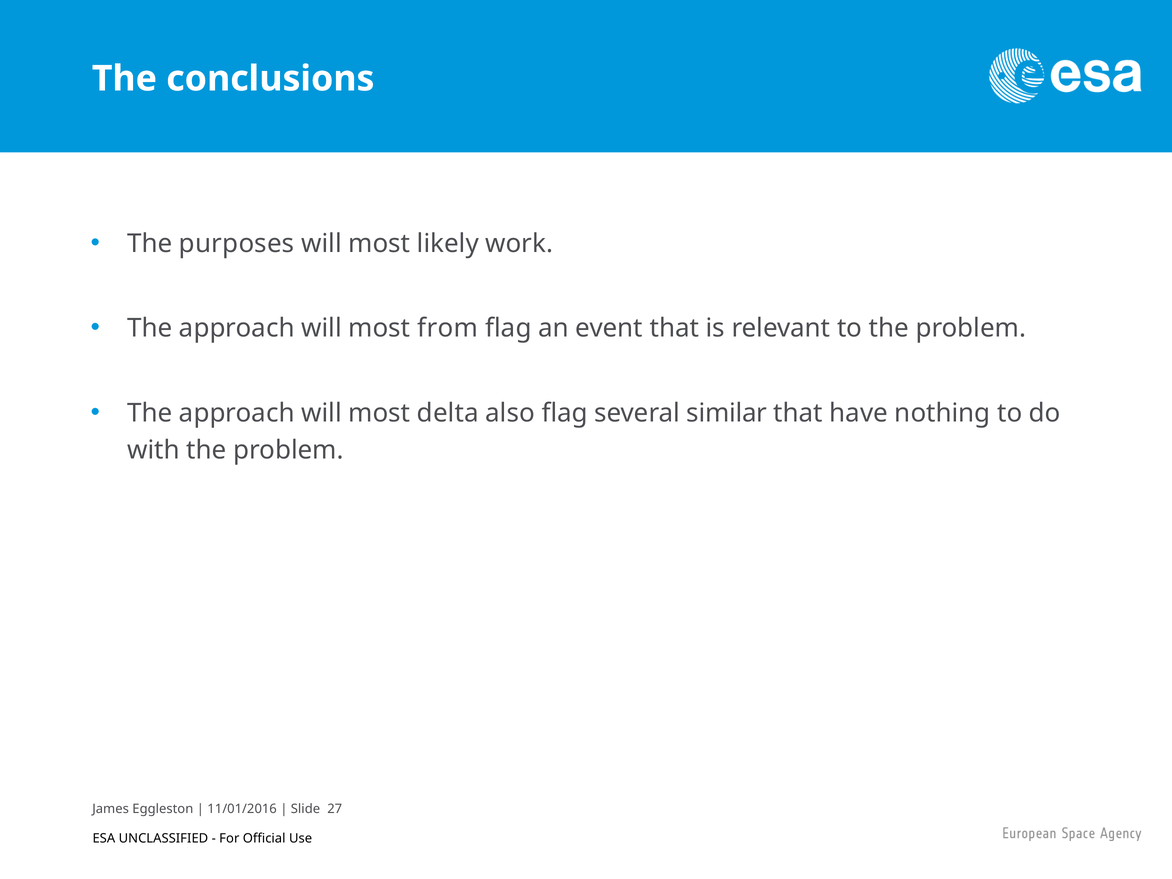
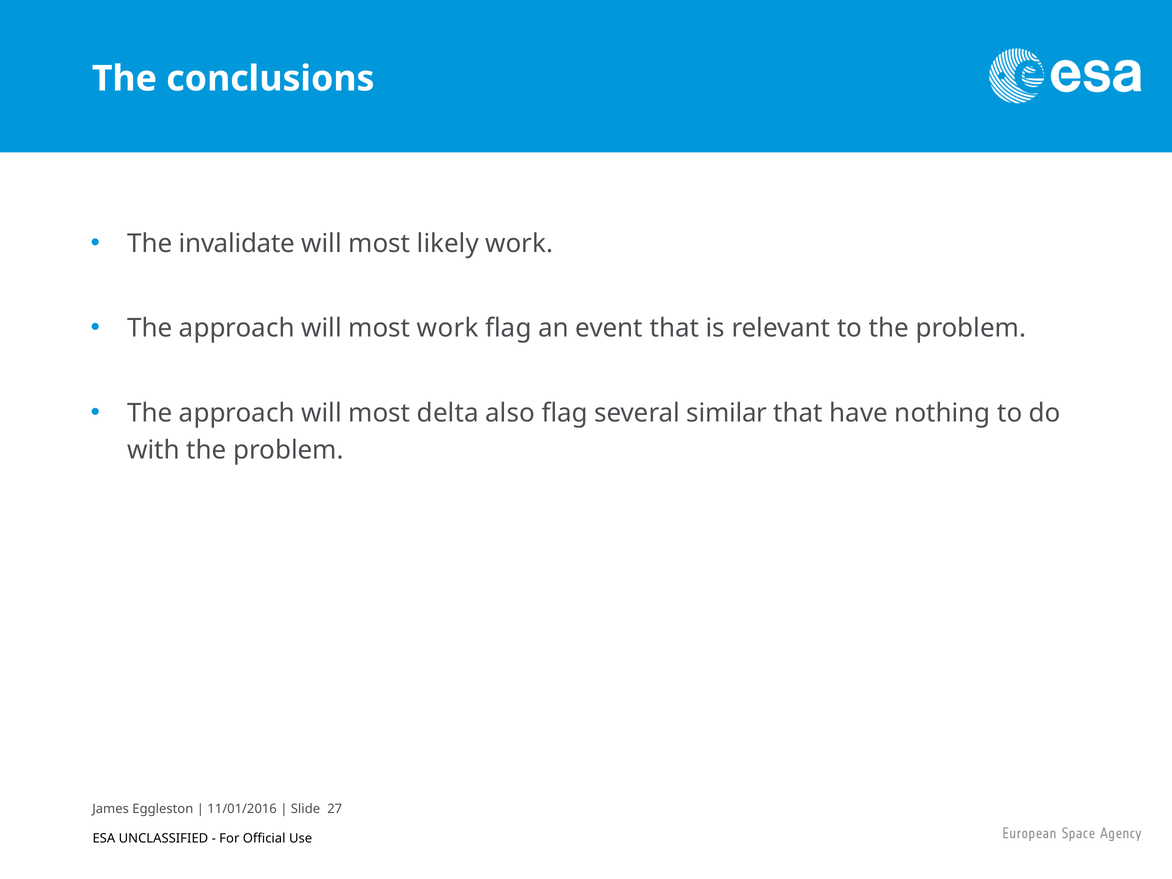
purposes: purposes -> invalidate
most from: from -> work
